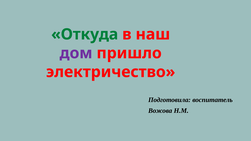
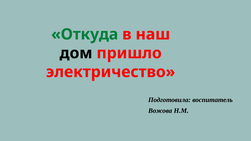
дом colour: purple -> black
